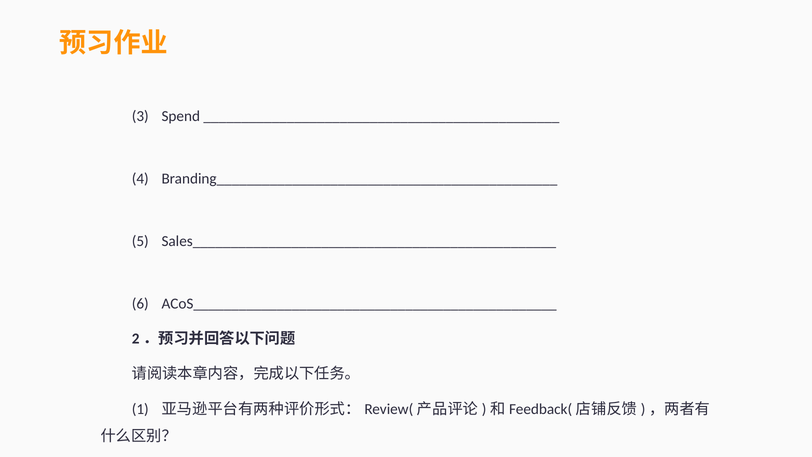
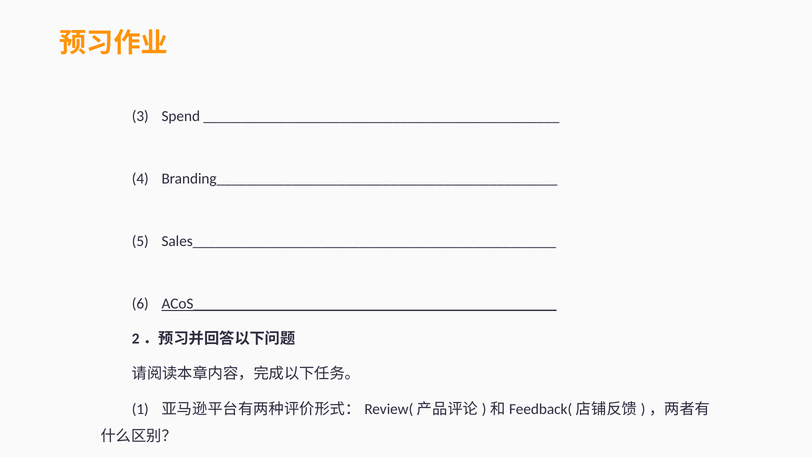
ACoS________________________________________________ underline: none -> present
